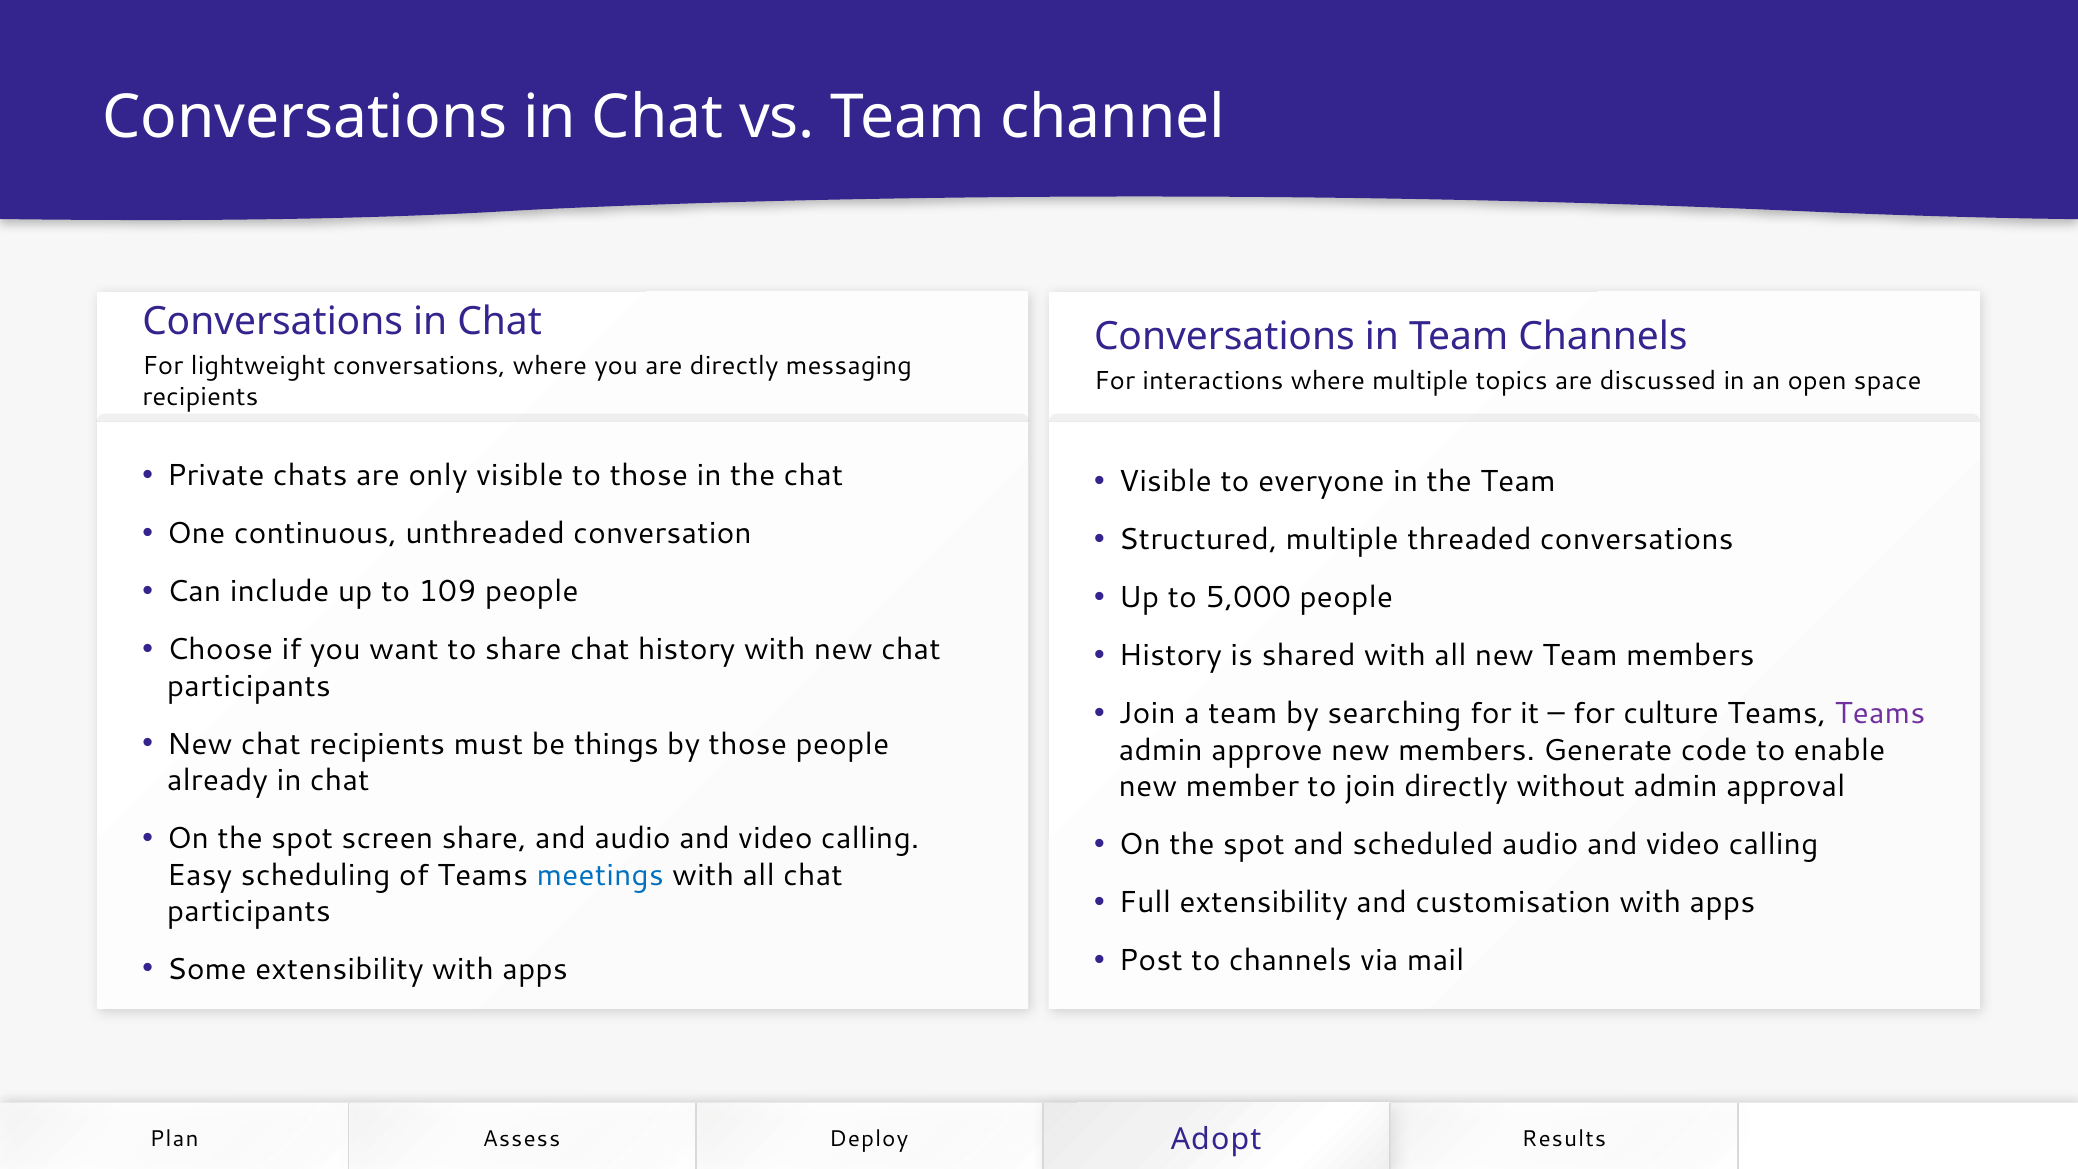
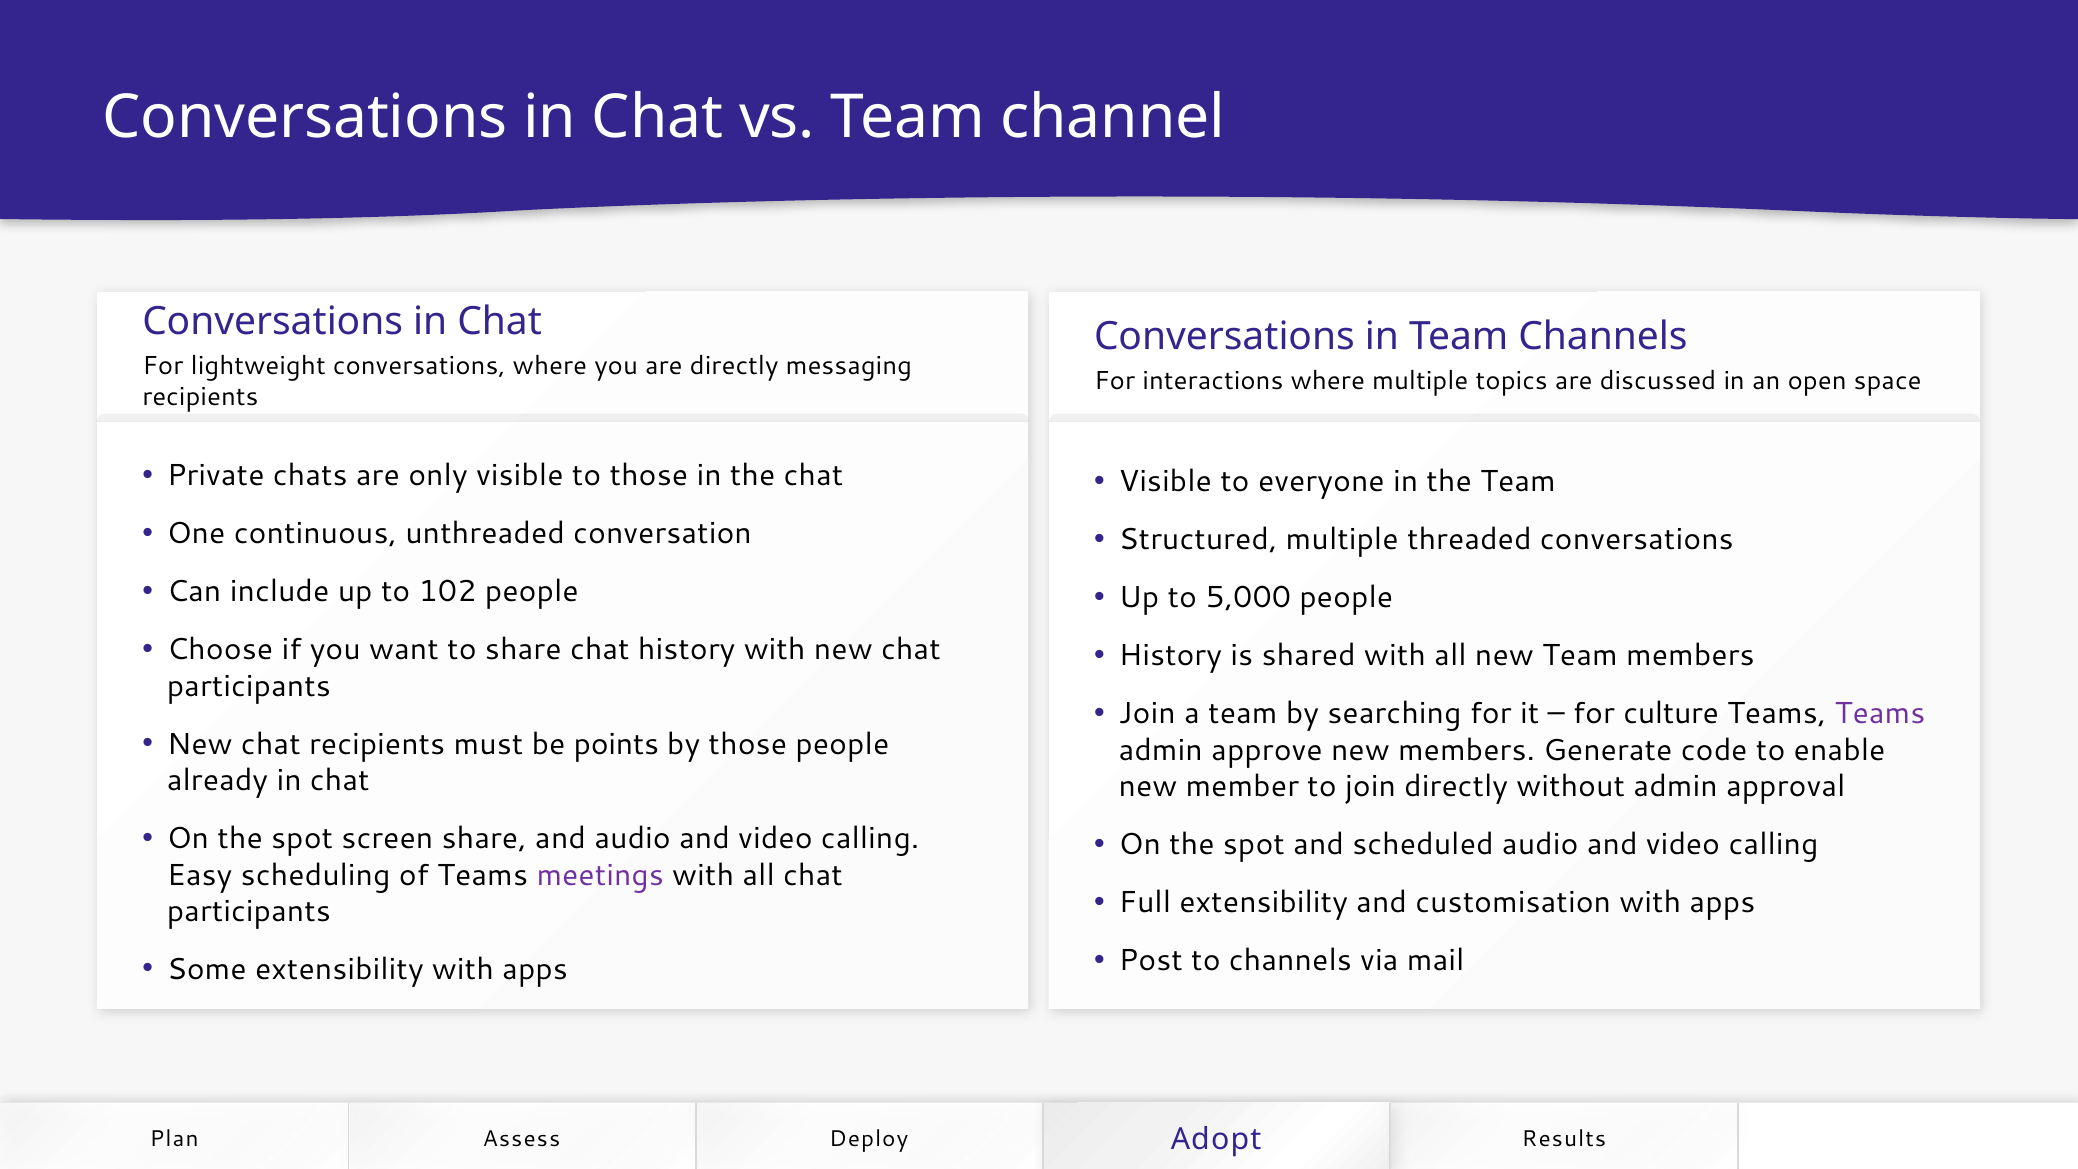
109: 109 -> 102
things: things -> points
meetings colour: blue -> purple
